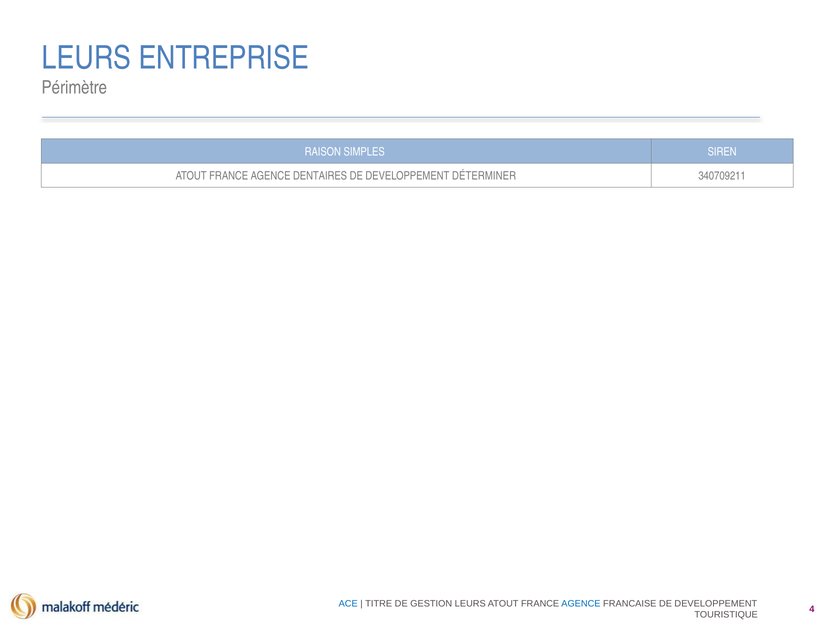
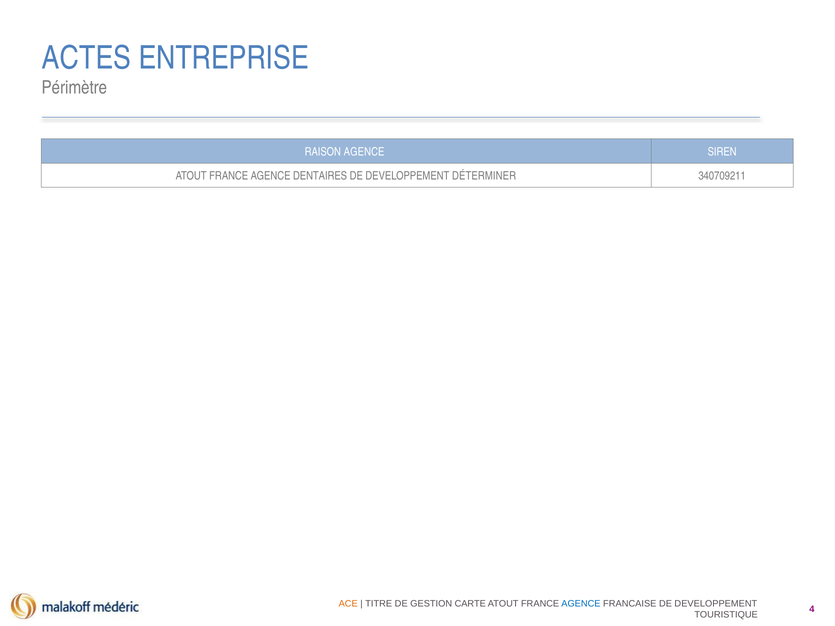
LEURS at (86, 58): LEURS -> ACTES
RAISON SIMPLES: SIMPLES -> AGENCE
ACE colour: blue -> orange
GESTION LEURS: LEURS -> CARTE
